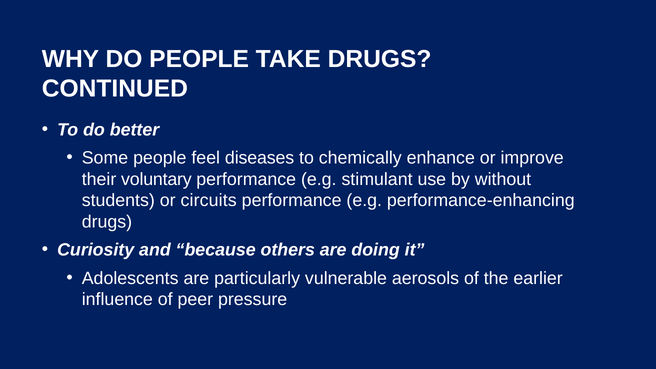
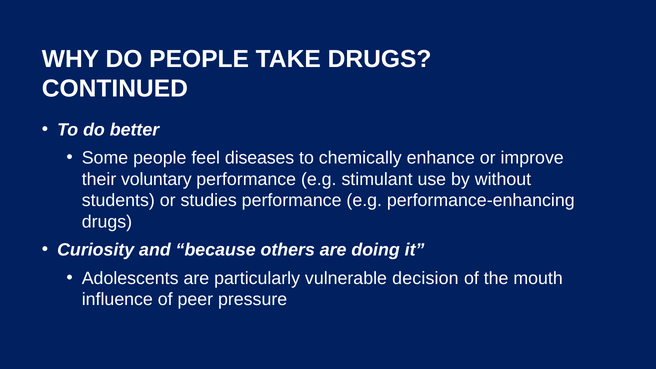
circuits: circuits -> studies
aerosols: aerosols -> decision
earlier: earlier -> mouth
